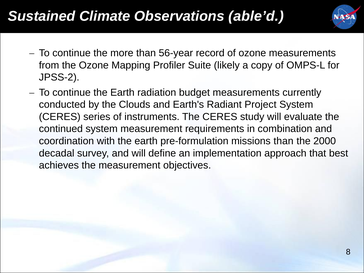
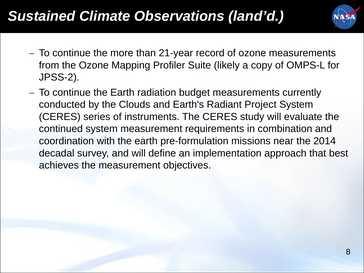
able’d: able’d -> land’d
56-year: 56-year -> 21-year
missions than: than -> near
2000: 2000 -> 2014
